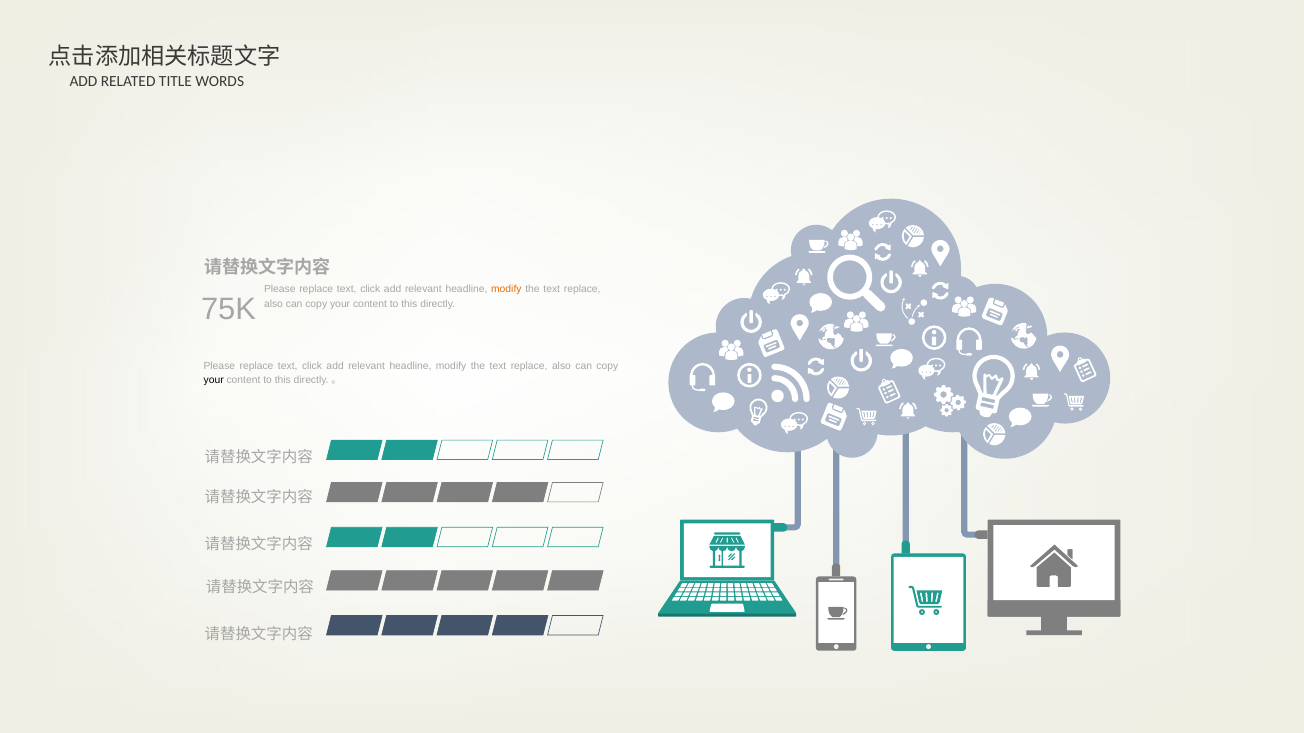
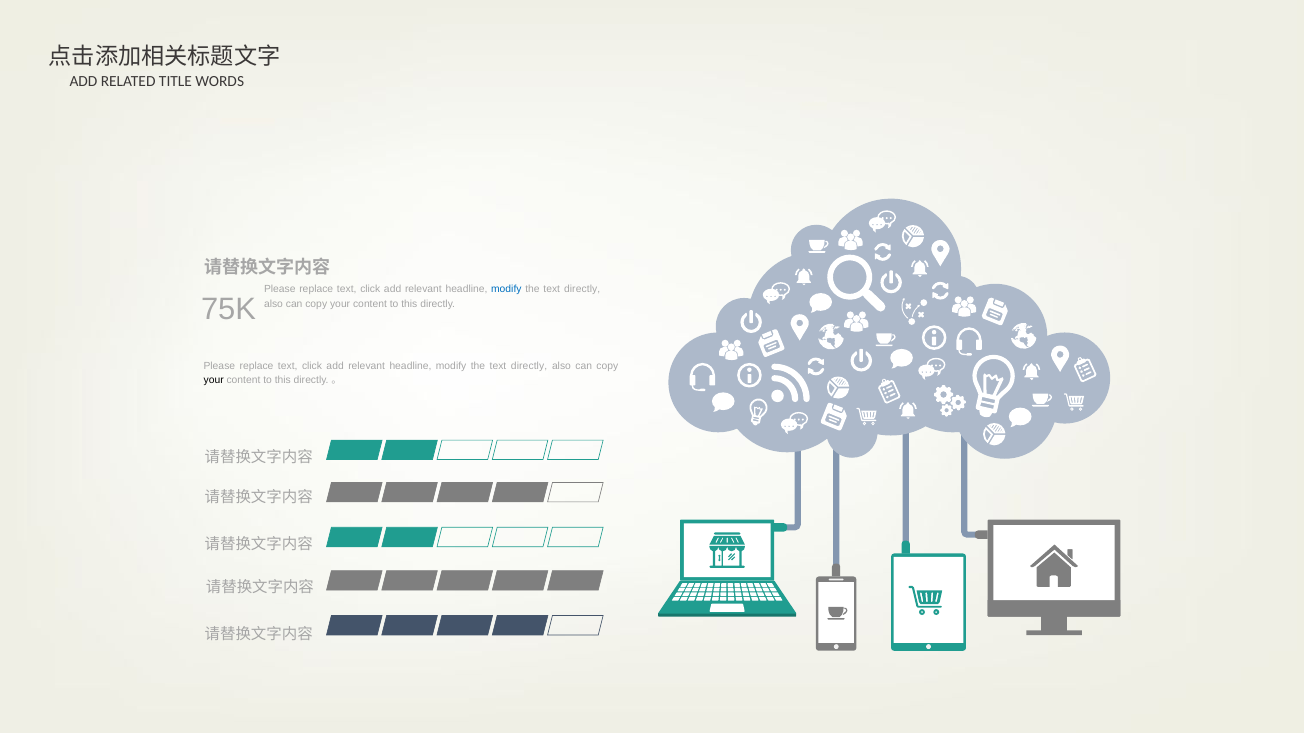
modify at (506, 289) colour: orange -> blue
replace at (582, 289): replace -> directly
replace at (529, 366): replace -> directly
